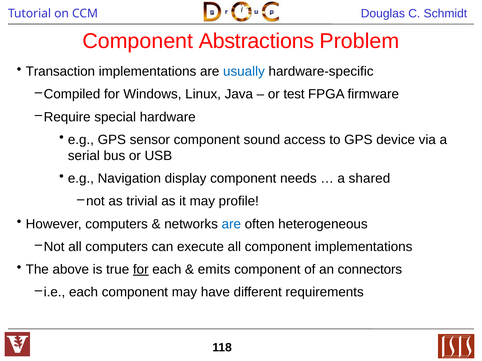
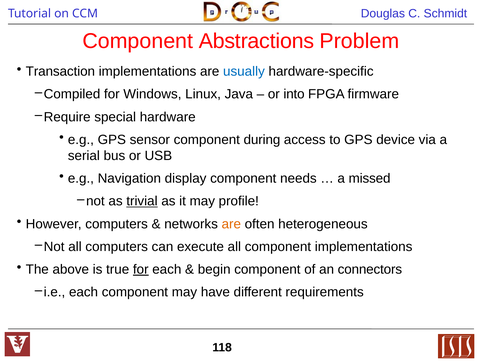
test: test -> into
sound: sound -> during
shared: shared -> missed
trivial underline: none -> present
are at (231, 224) colour: blue -> orange
emits: emits -> begin
